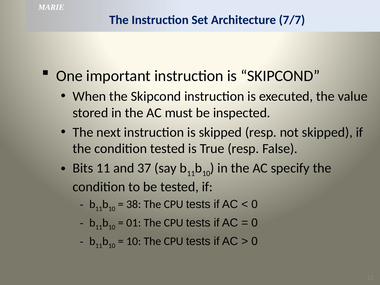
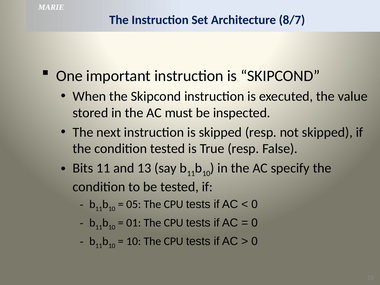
7/7: 7/7 -> 8/7
37: 37 -> 13
38: 38 -> 05
